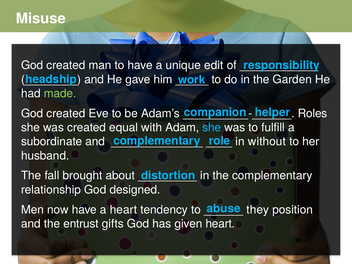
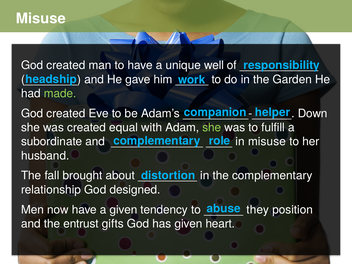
edit: edit -> well
Roles: Roles -> Down
she at (212, 128) colour: light blue -> light green
in without: without -> misuse
a heart: heart -> given
